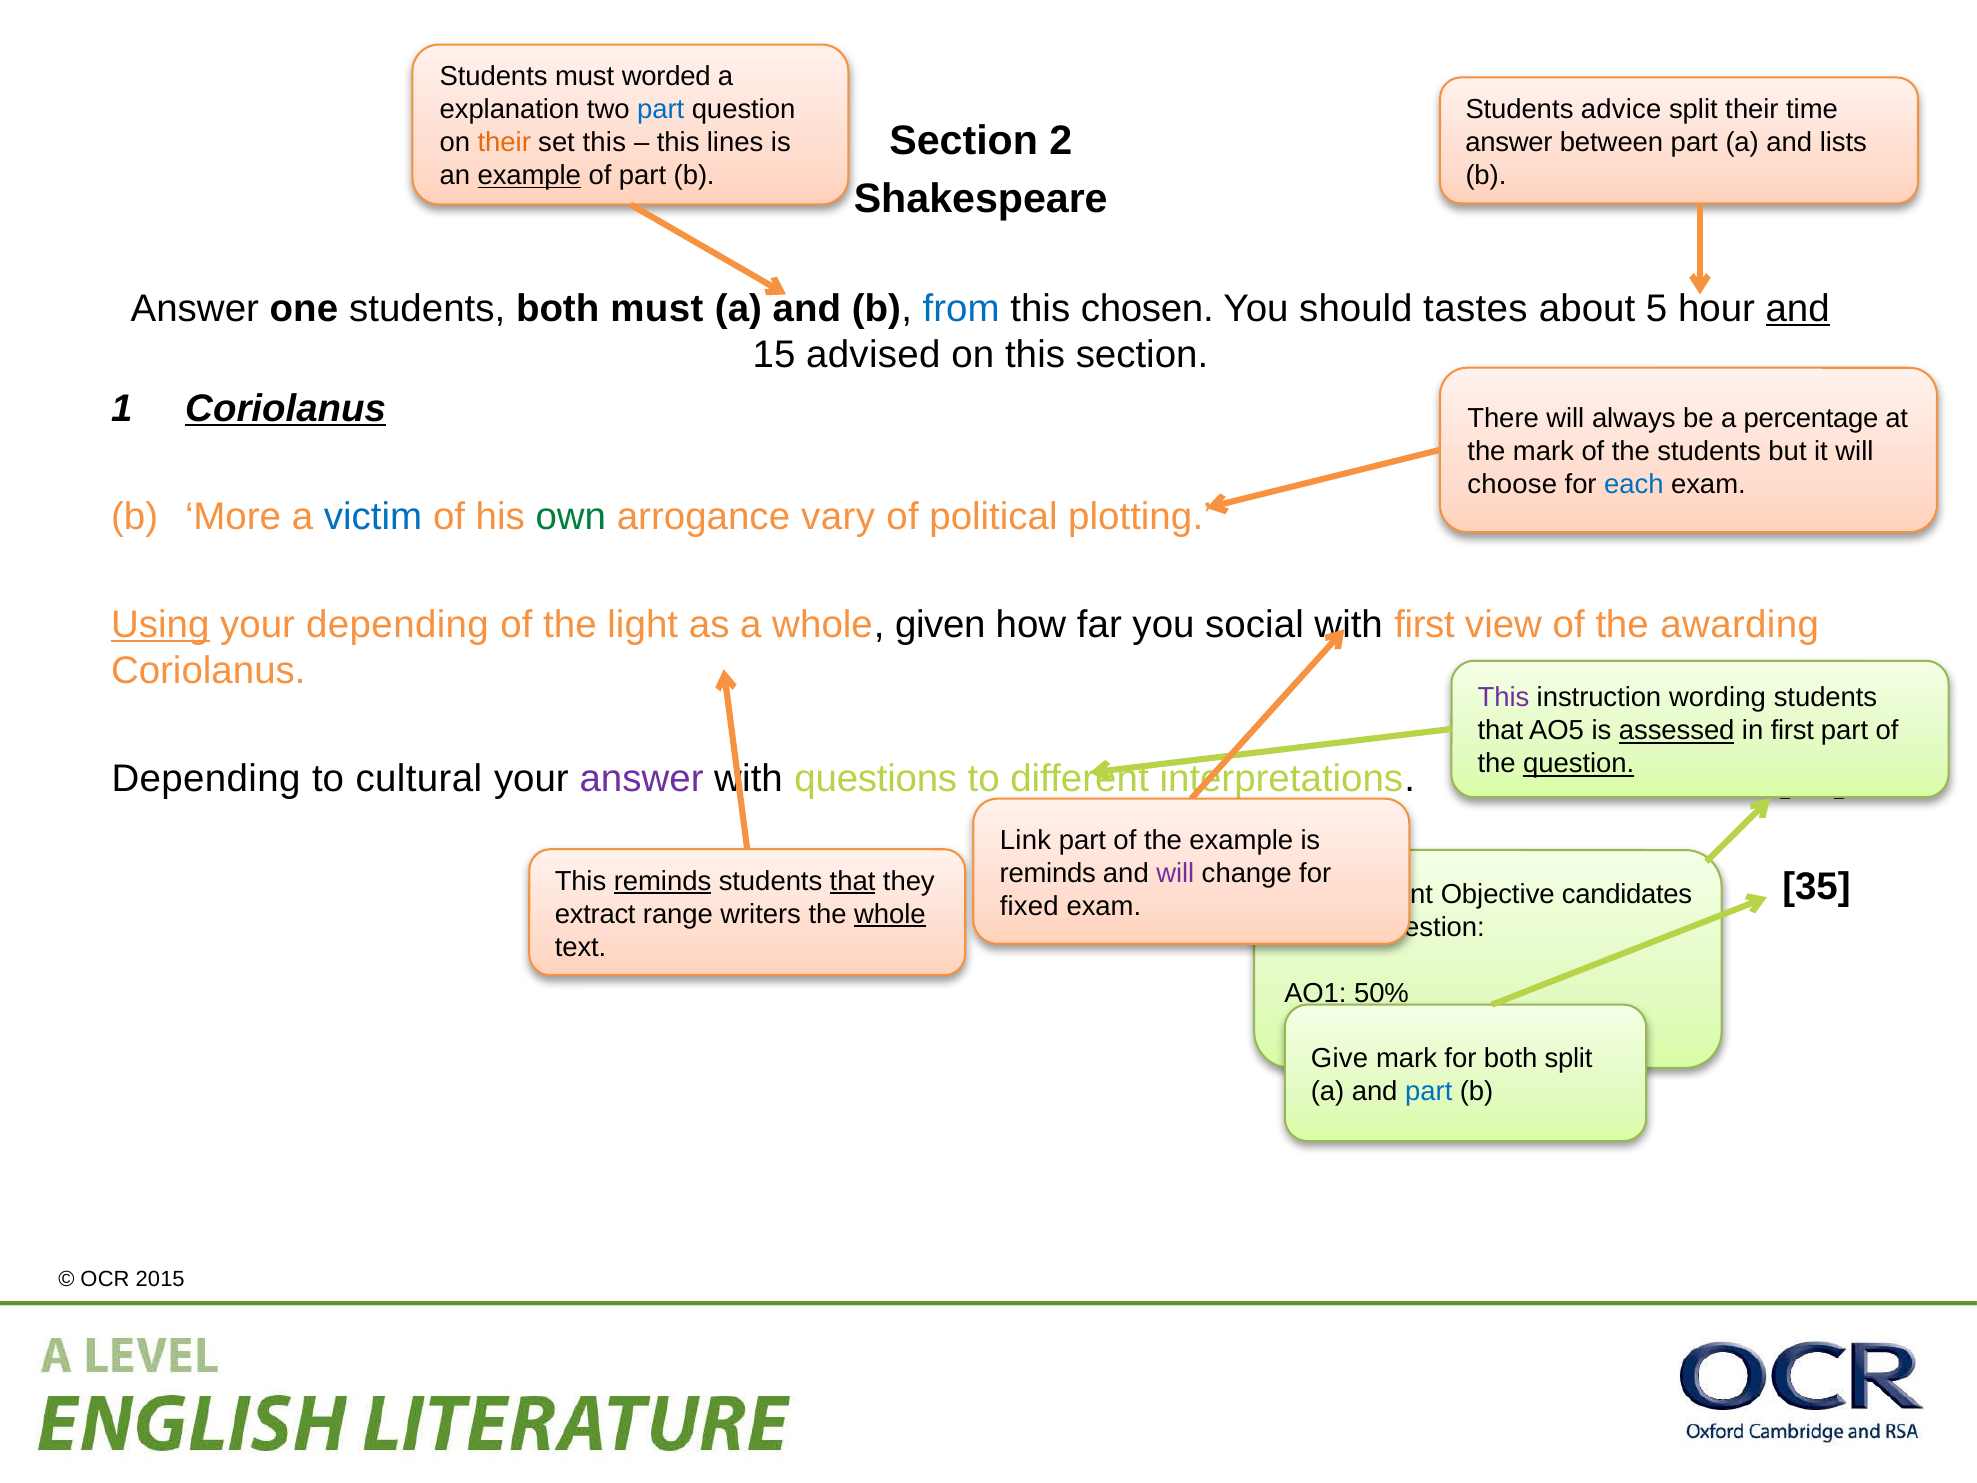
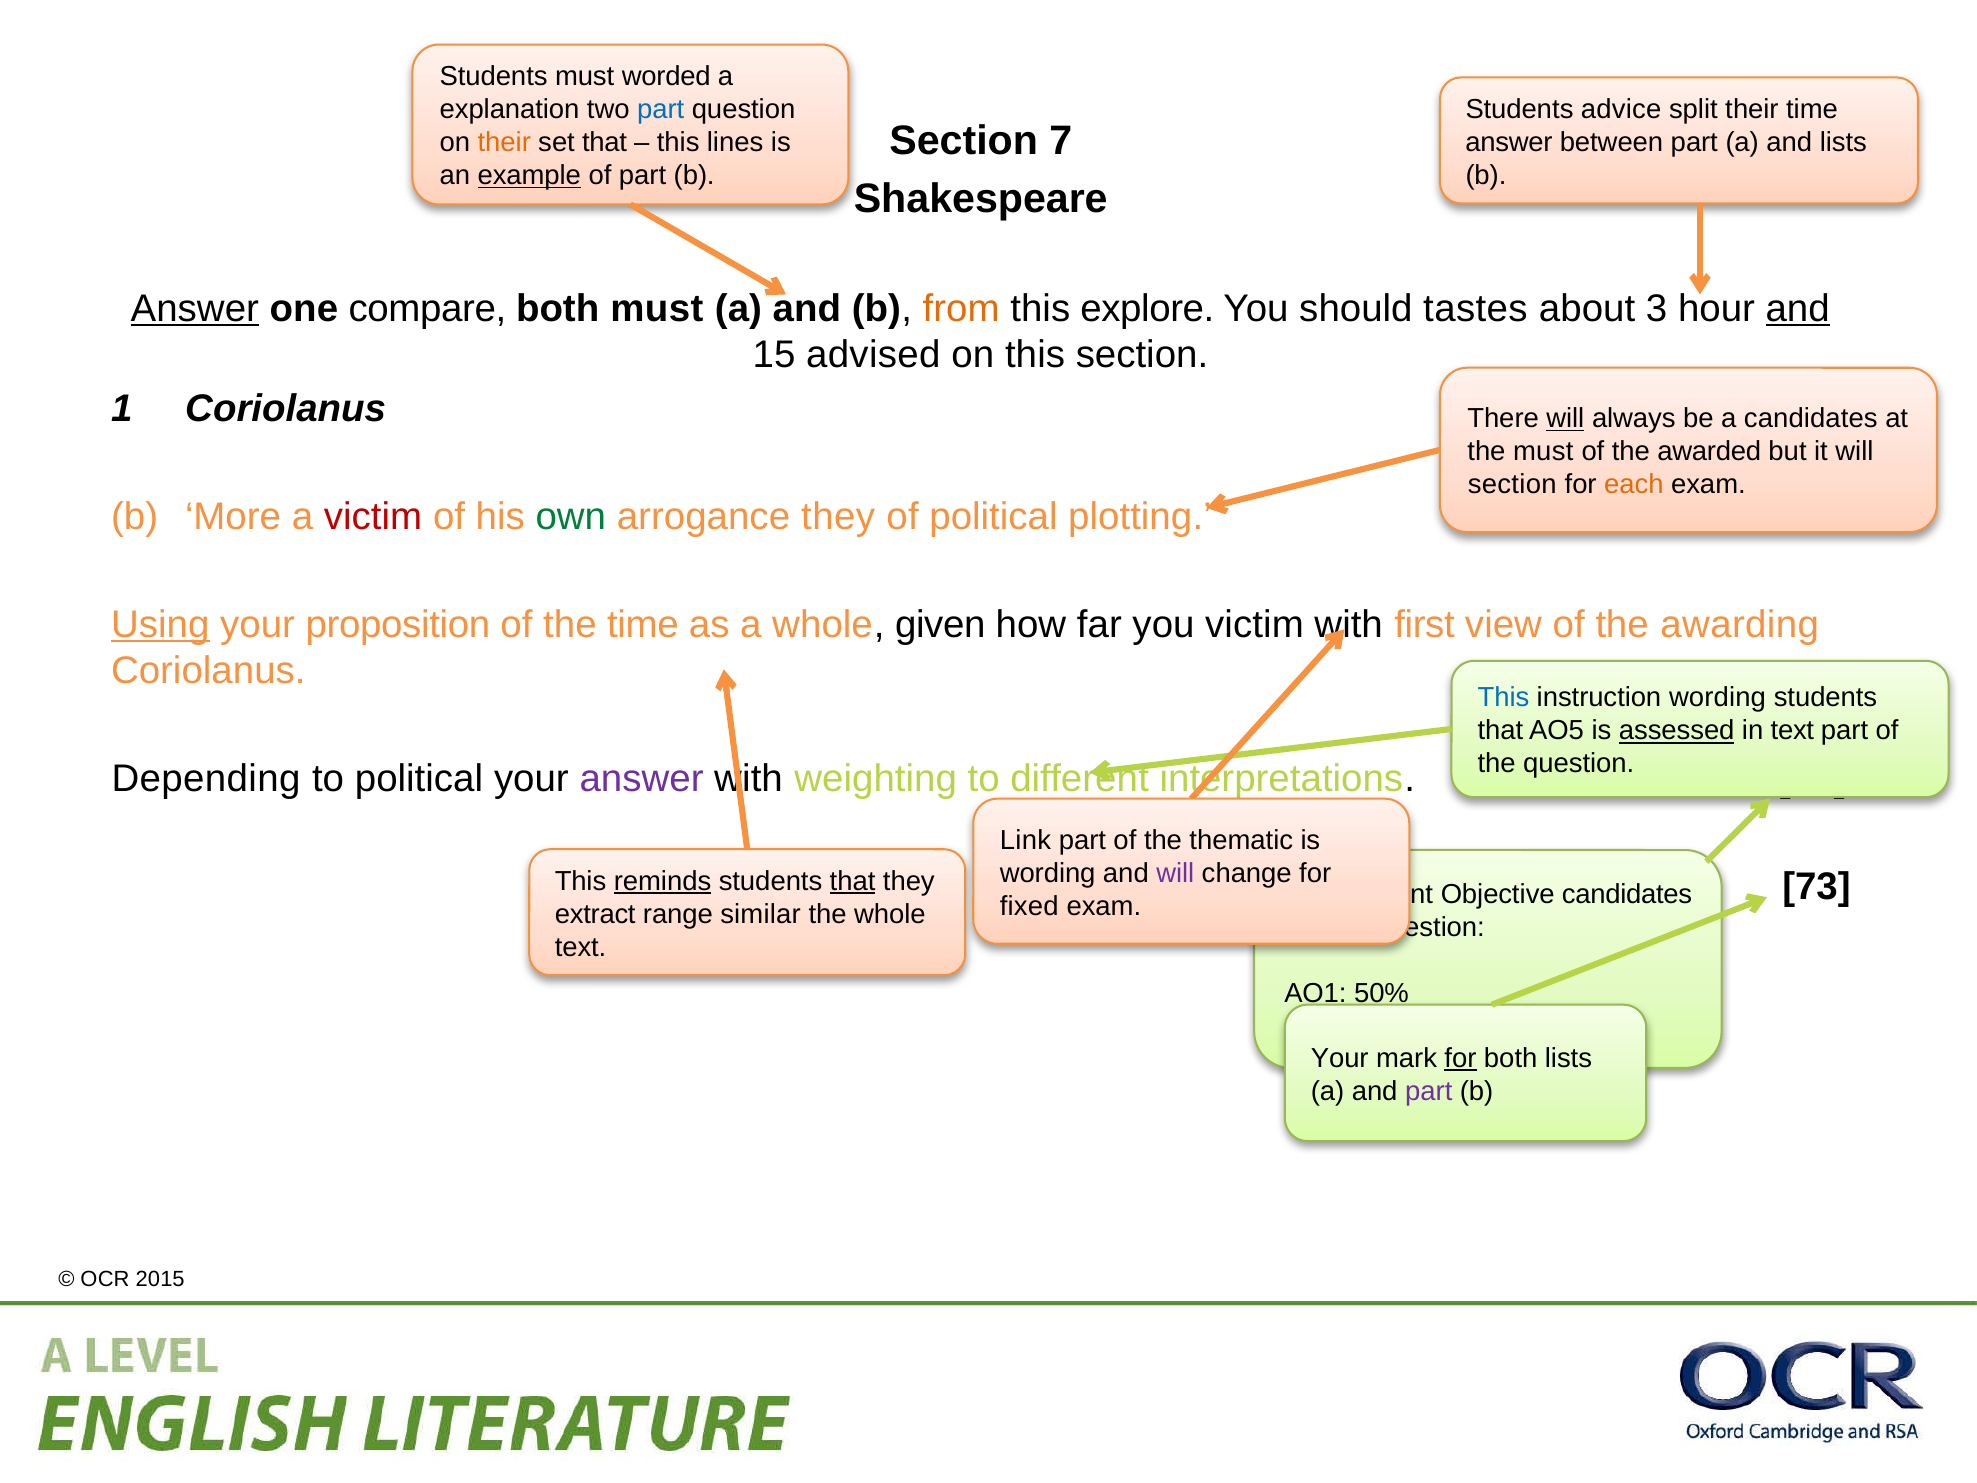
2: 2 -> 7
set this: this -> that
Answer at (195, 308) underline: none -> present
one students: students -> compare
from colour: blue -> orange
chosen: chosen -> explore
5: 5 -> 3
Coriolanus at (286, 408) underline: present -> none
will at (1565, 419) underline: none -> present
a percentage: percentage -> candidates
the mark: mark -> must
the students: students -> awarded
choose at (1512, 485): choose -> section
each colour: blue -> orange
victim at (373, 516) colour: blue -> red
arrogance vary: vary -> they
your depending: depending -> proposition
the light: light -> time
you social: social -> victim
This at (1503, 698) colour: purple -> blue
in first: first -> text
question at (1579, 764) underline: present -> none
to cultural: cultural -> political
questions: questions -> weighting
the example: example -> thematic
reminds at (1048, 873): reminds -> wording
35: 35 -> 73
writers: writers -> similar
whole at (890, 914) underline: present -> none
Give at (1340, 1058): Give -> Your
for at (1461, 1058) underline: none -> present
both split: split -> lists
part at (1429, 1091) colour: blue -> purple
